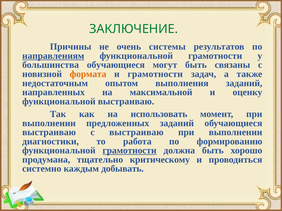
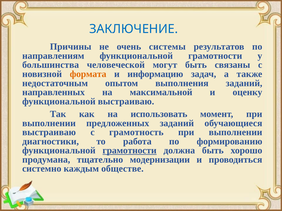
ЗАКЛЮЧЕНИЕ colour: green -> blue
направлениям underline: present -> none
большинства обучающиеся: обучающиеся -> человеческой
и грамотности: грамотности -> информацию
с выстраиваю: выстраиваю -> грамотность
критическому: критическому -> модернизации
добывать: добывать -> обществе
